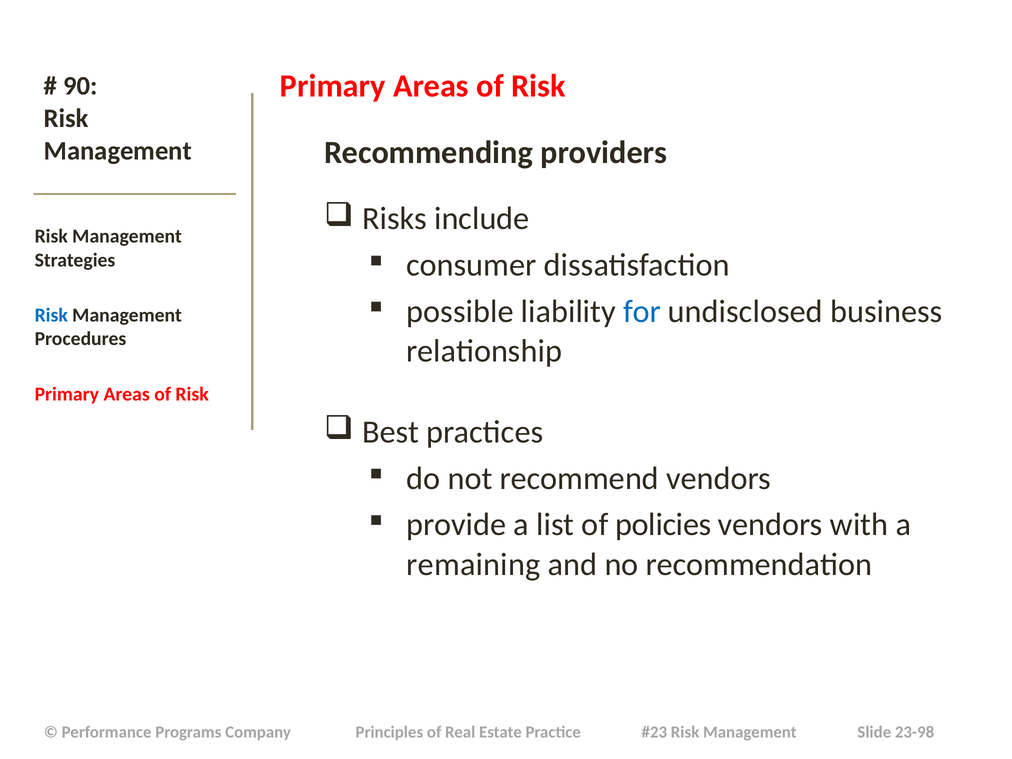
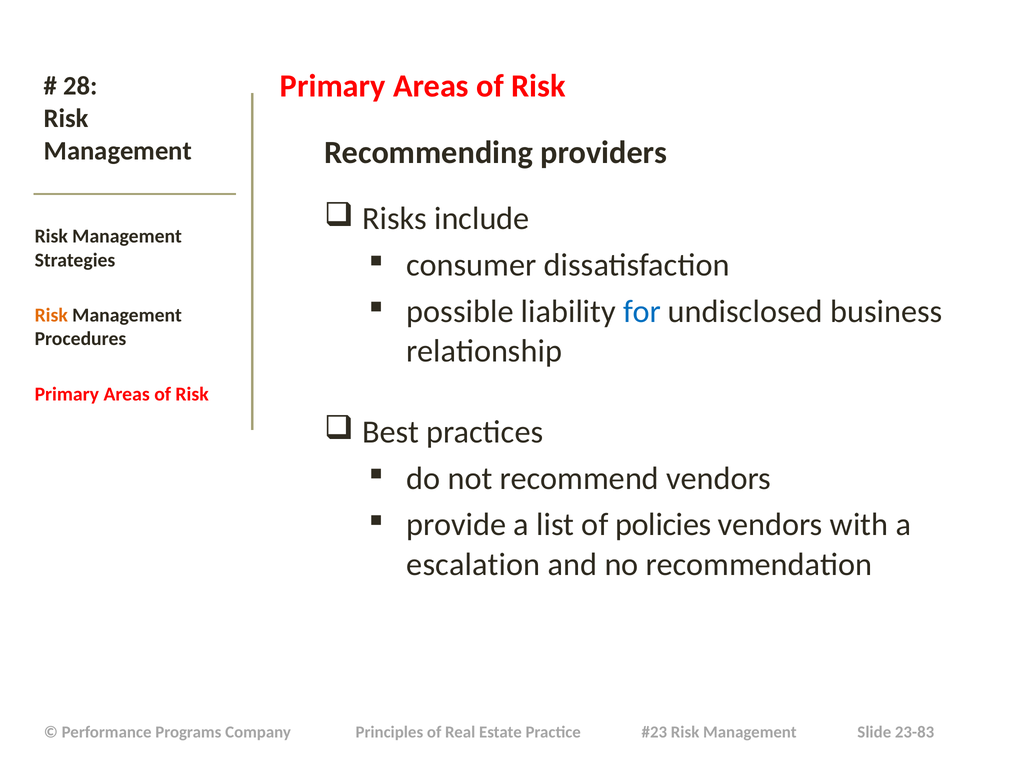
90: 90 -> 28
Risk at (51, 315) colour: blue -> orange
remaining: remaining -> escalation
23-98: 23-98 -> 23-83
